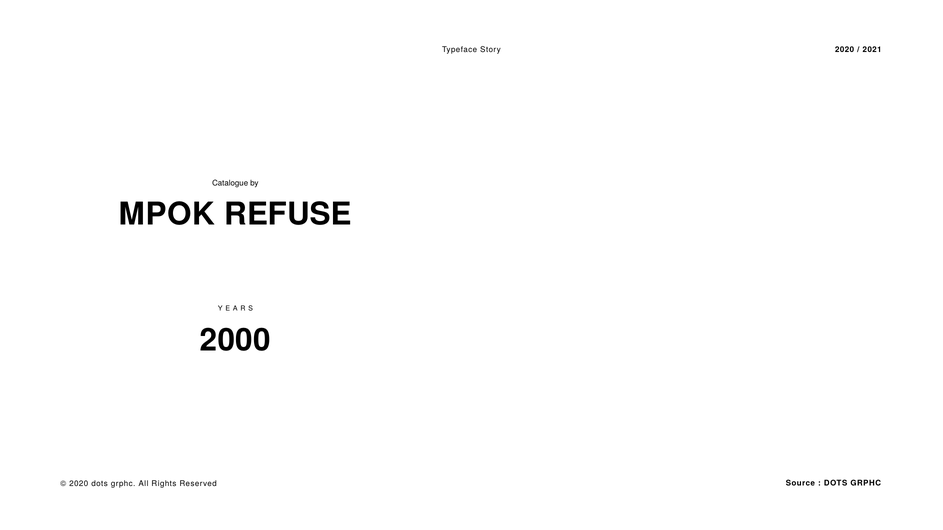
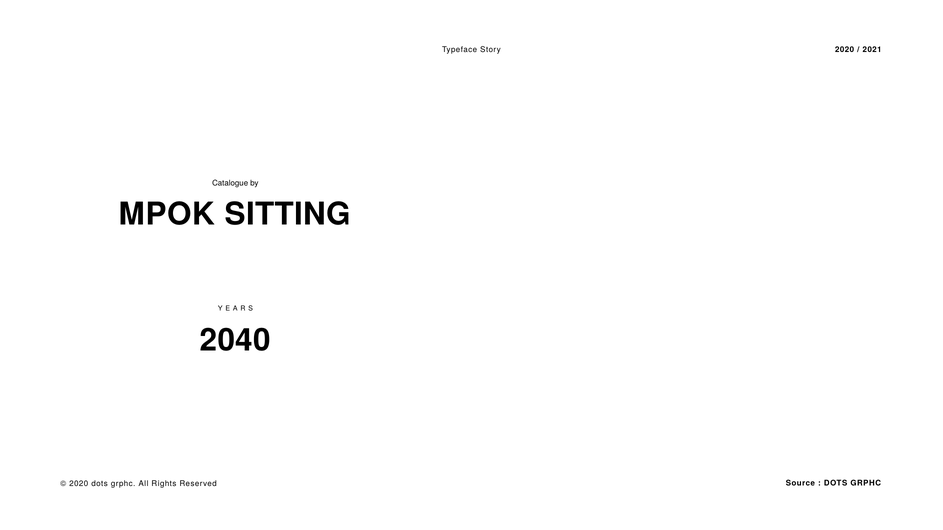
REFUSE: REFUSE -> SITTING
2000: 2000 -> 2040
